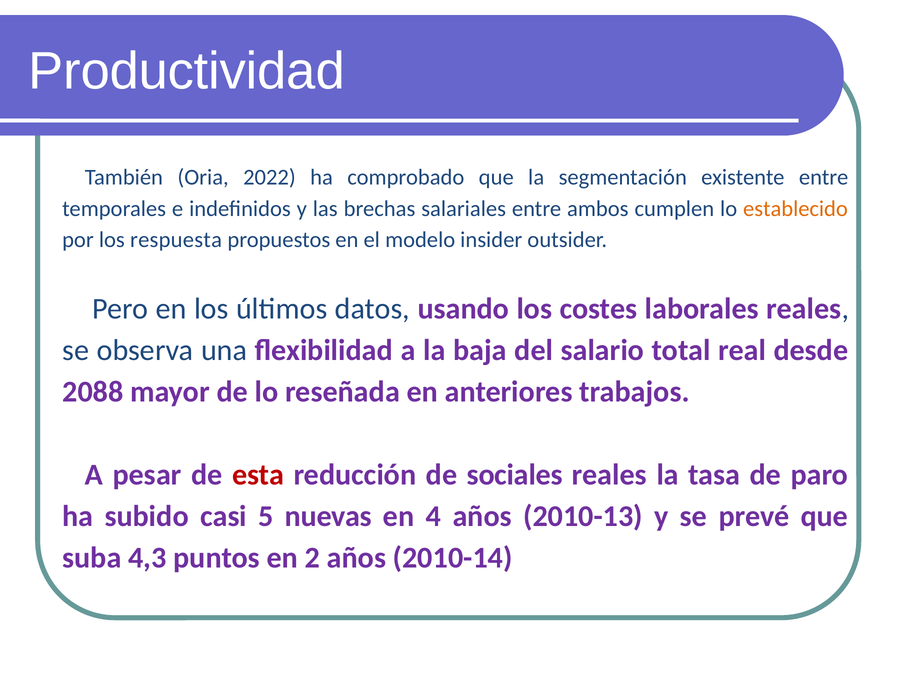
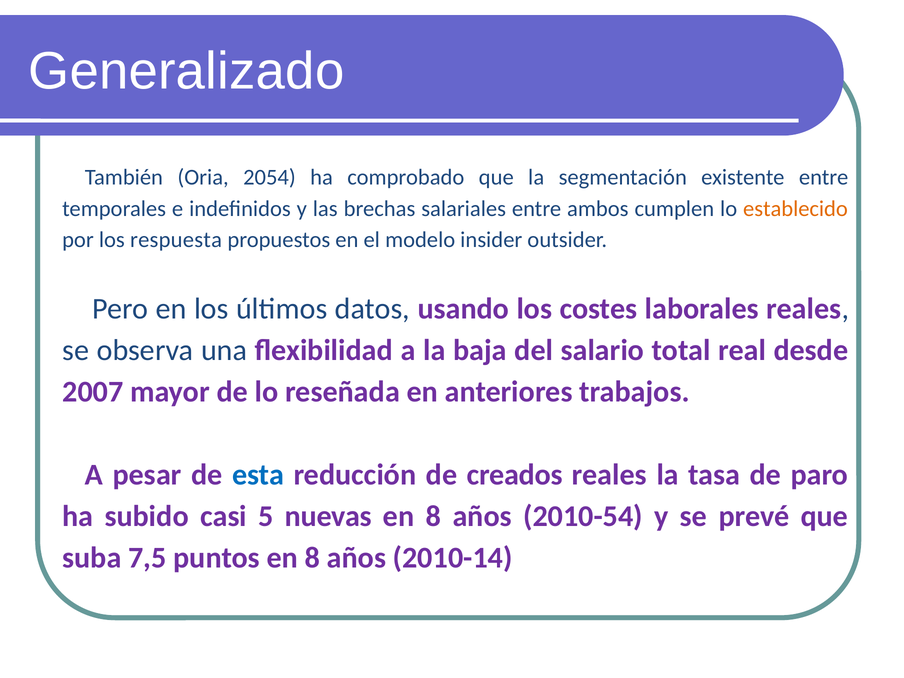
Productividad: Productividad -> Generalizado
2022: 2022 -> 2054
2088: 2088 -> 2007
esta colour: red -> blue
sociales: sociales -> creados
4 at (433, 516): 4 -> 8
2010-13: 2010-13 -> 2010-54
4,3: 4,3 -> 7,5
puntos en 2: 2 -> 8
